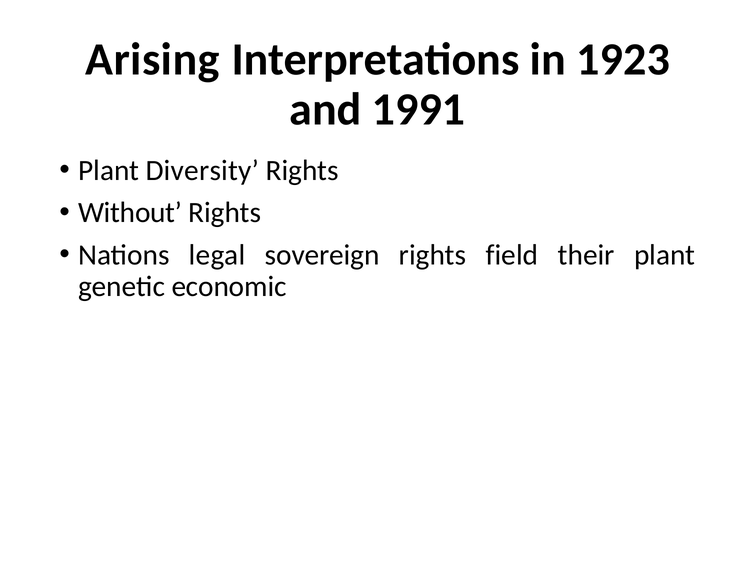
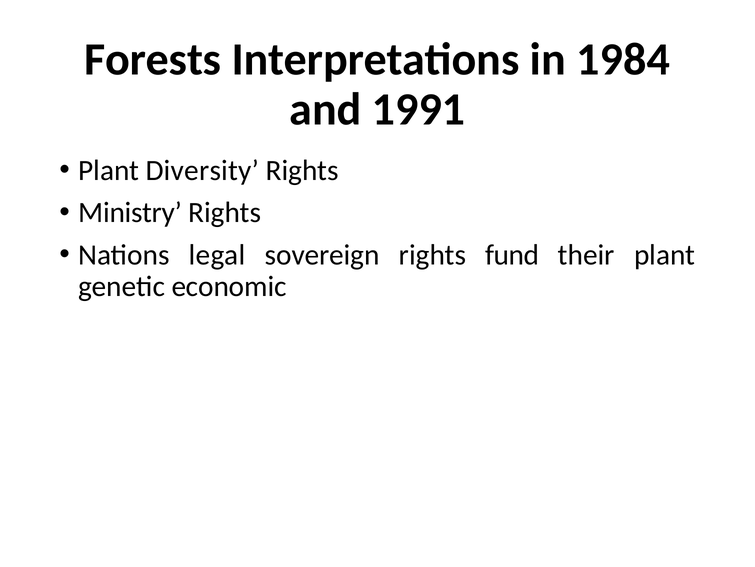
Arising: Arising -> Forests
1923: 1923 -> 1984
Without: Without -> Ministry
field: field -> fund
